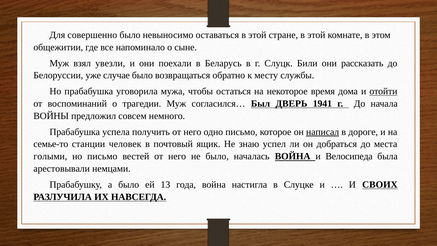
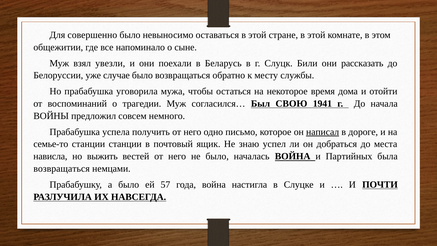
отойти underline: present -> none
ДВЕРЬ: ДВЕРЬ -> СВОЮ
станции человек: человек -> станции
голыми: голыми -> нависла
но письмо: письмо -> выжить
Велосипеда: Велосипеда -> Партийных
арестовывали at (62, 169): арестовывали -> возвращаться
13: 13 -> 57
СВОИХ: СВОИХ -> ПОЧТИ
